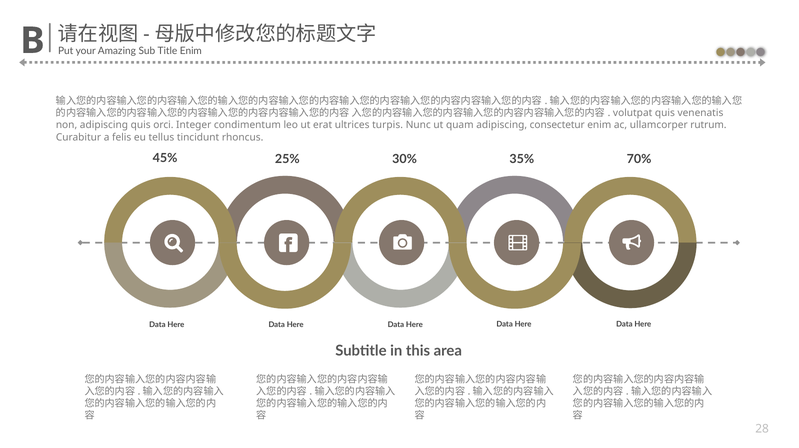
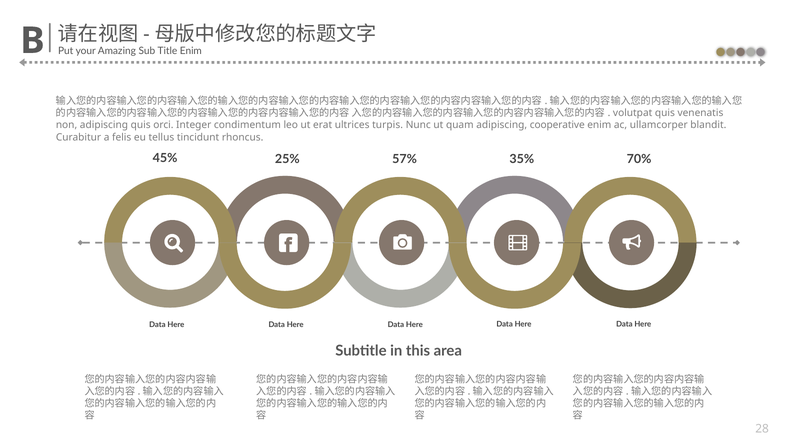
consectetur: consectetur -> cooperative
rutrum: rutrum -> blandit
30%: 30% -> 57%
